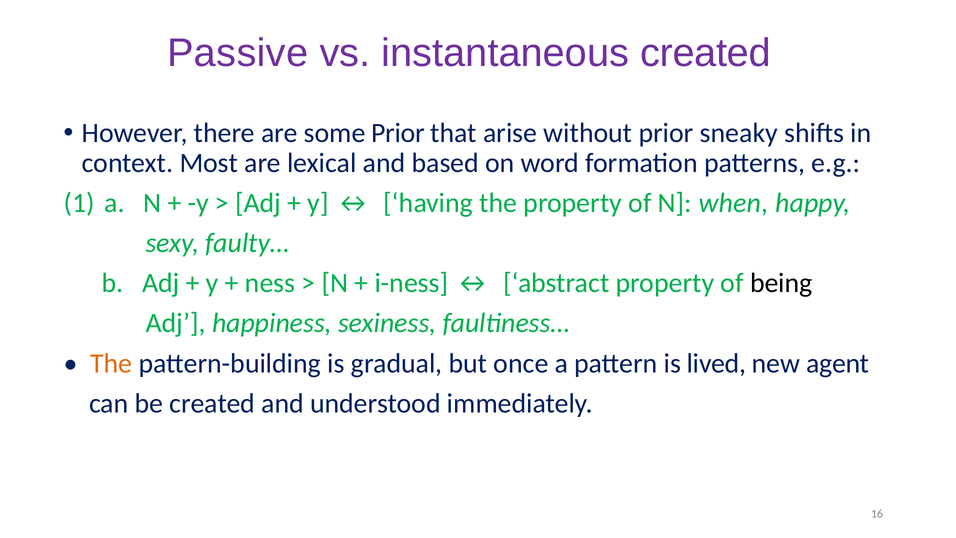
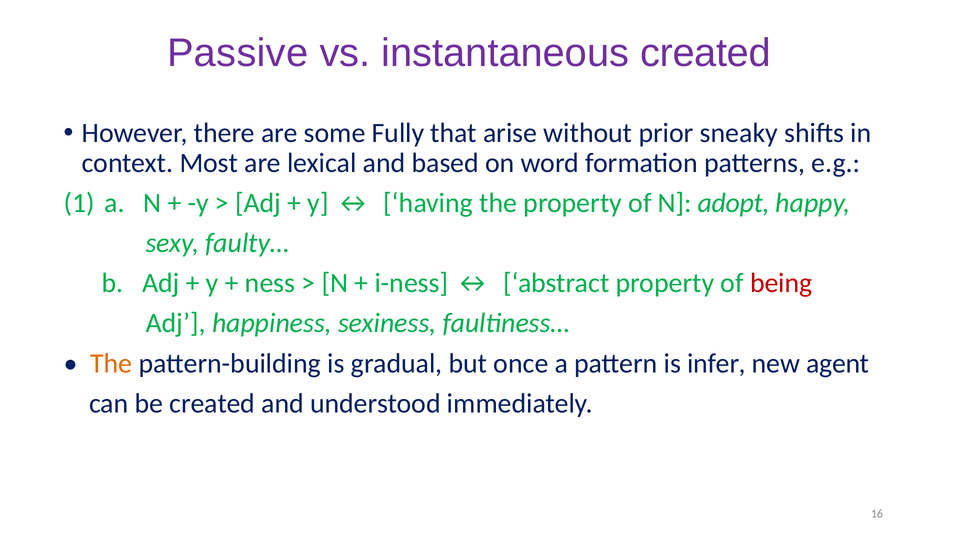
some Prior: Prior -> Fully
when: when -> adopt
being colour: black -> red
lived: lived -> infer
